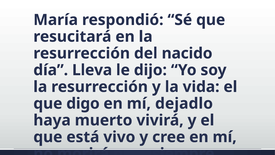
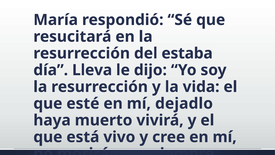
nacido: nacido -> estaba
digo: digo -> esté
